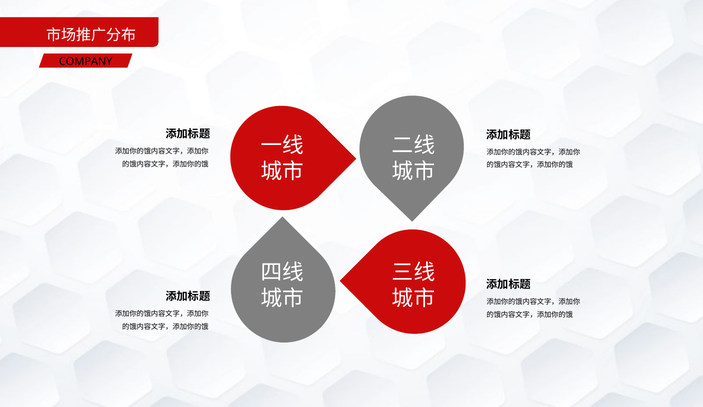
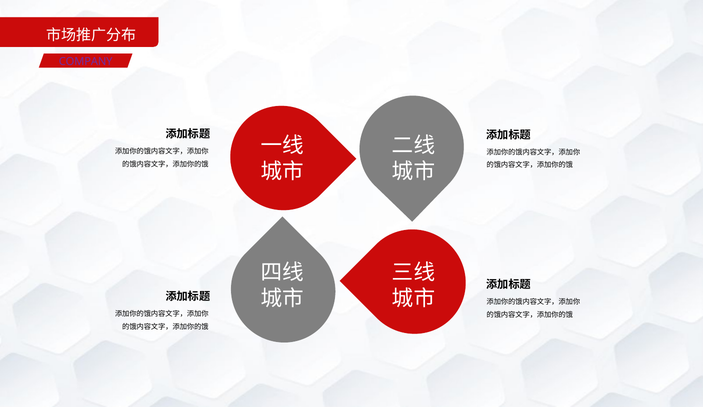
COMPANY colour: black -> purple
